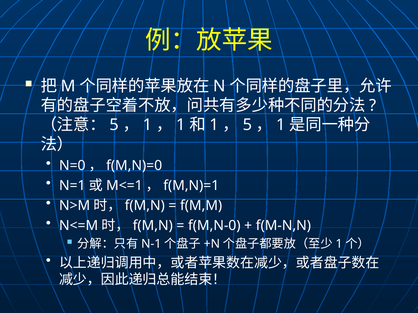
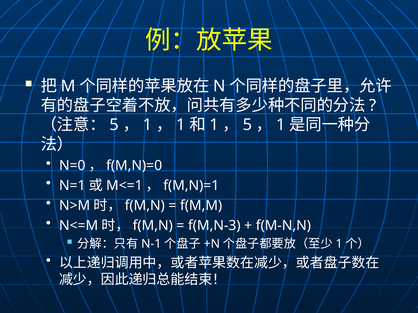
f(M,N-0: f(M,N-0 -> f(M,N-3
